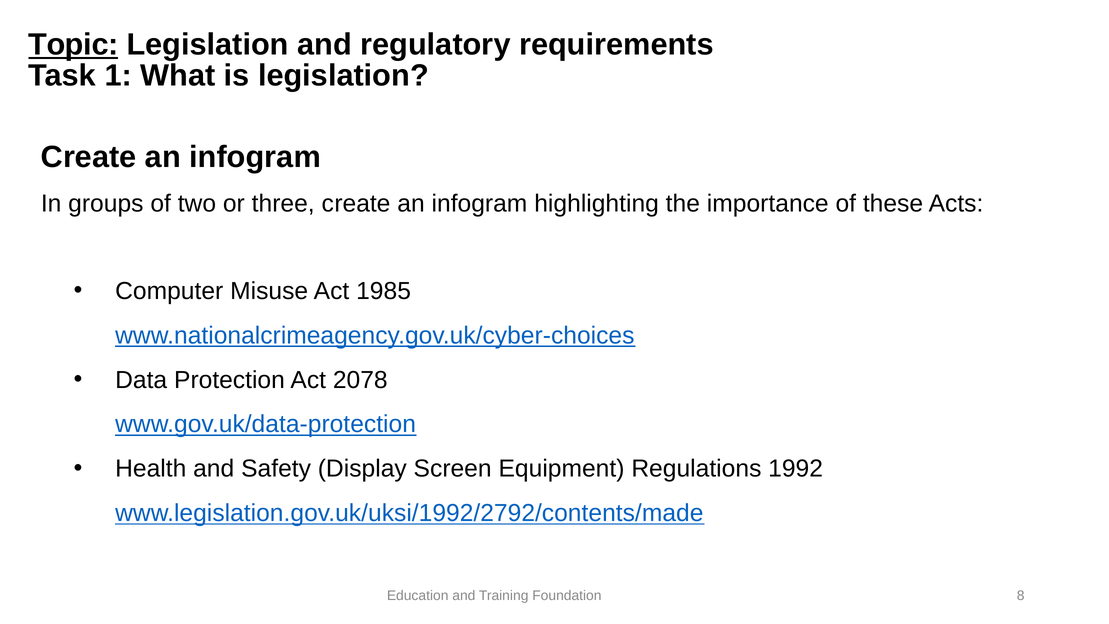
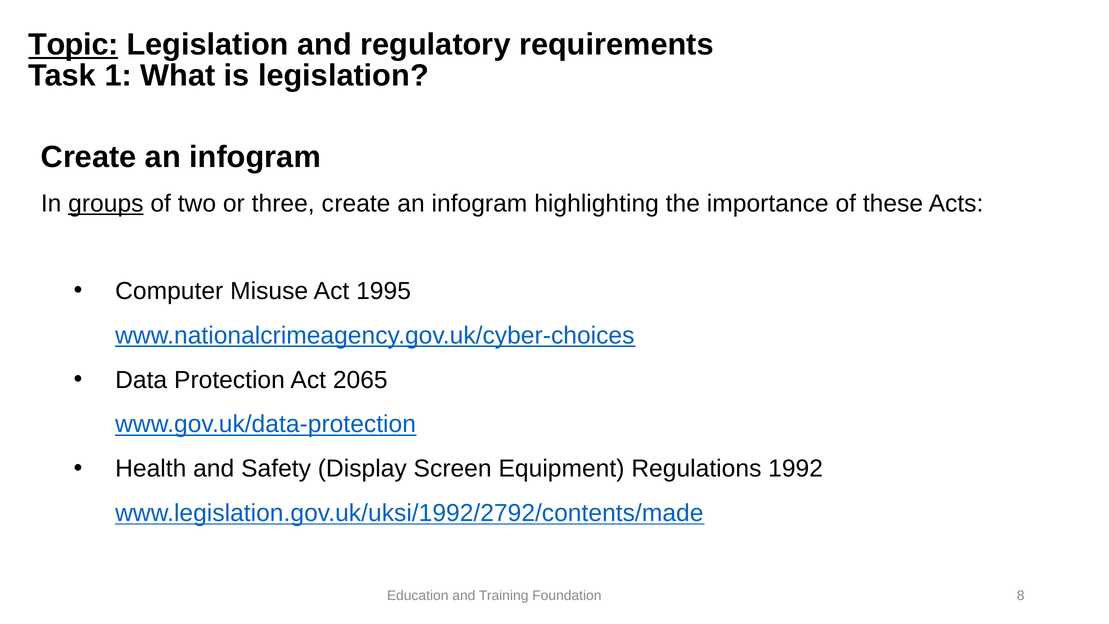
groups underline: none -> present
1985: 1985 -> 1995
2078: 2078 -> 2065
